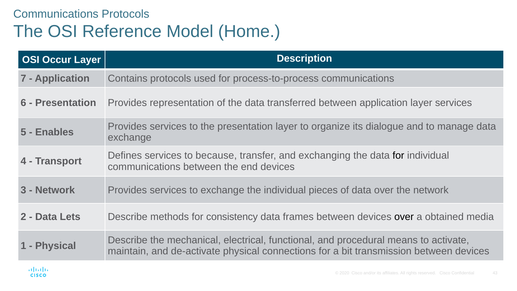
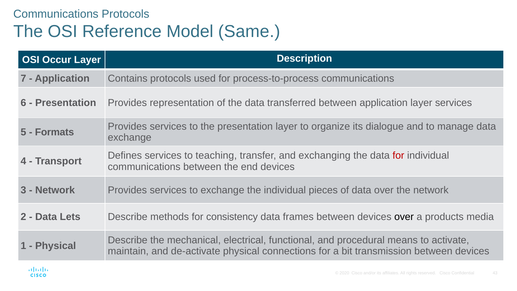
Home: Home -> Same
Enables: Enables -> Formats
because: because -> teaching
for at (398, 156) colour: black -> red
obtained: obtained -> products
